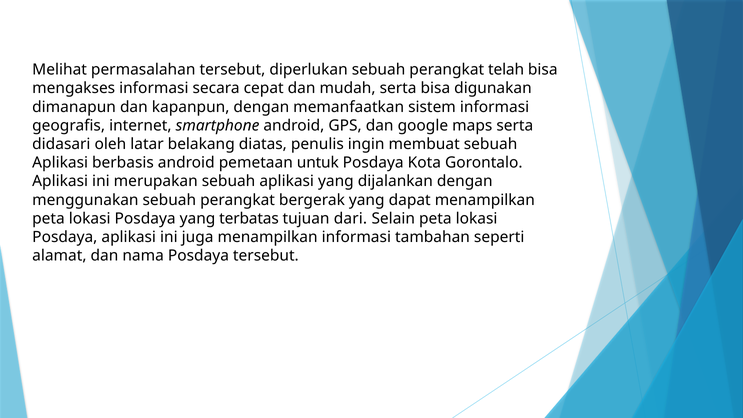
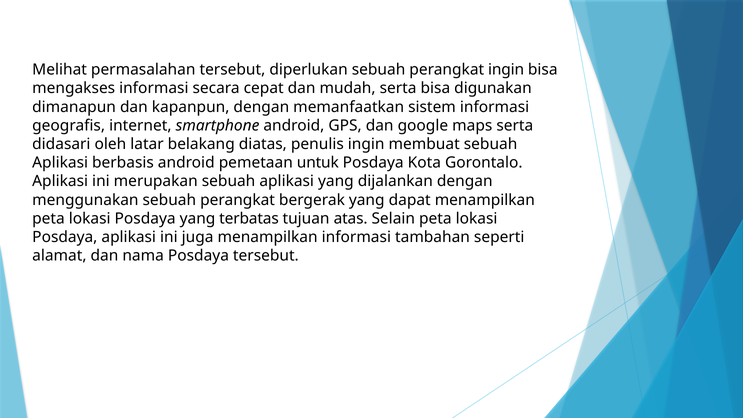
perangkat telah: telah -> ingin
dari: dari -> atas
